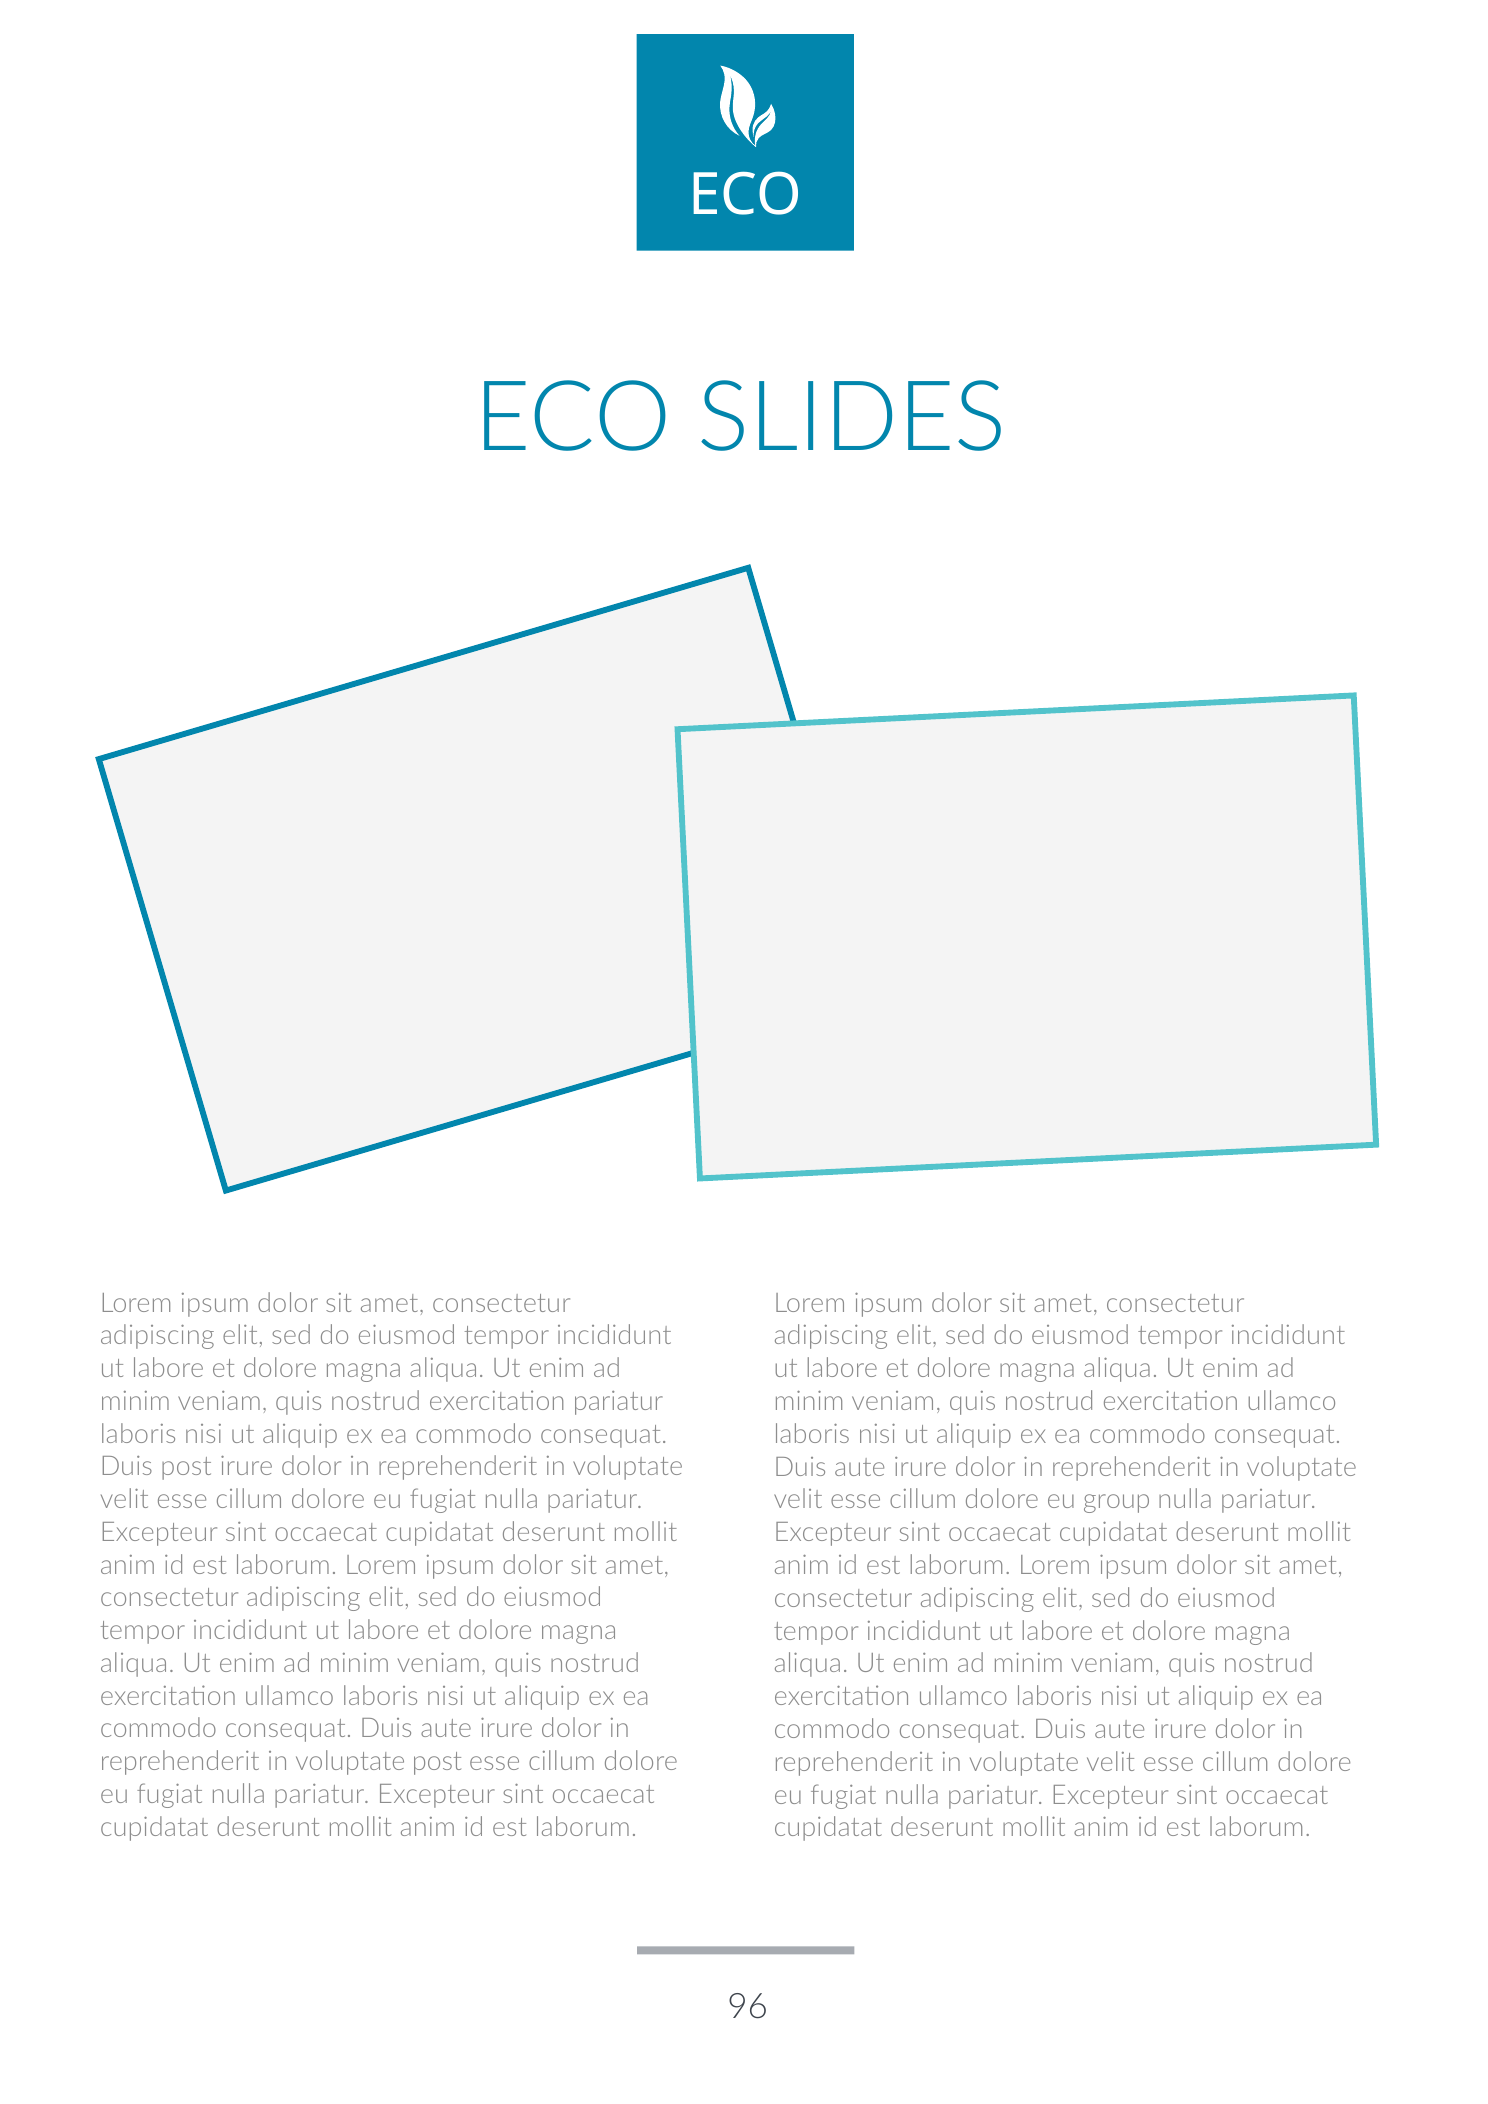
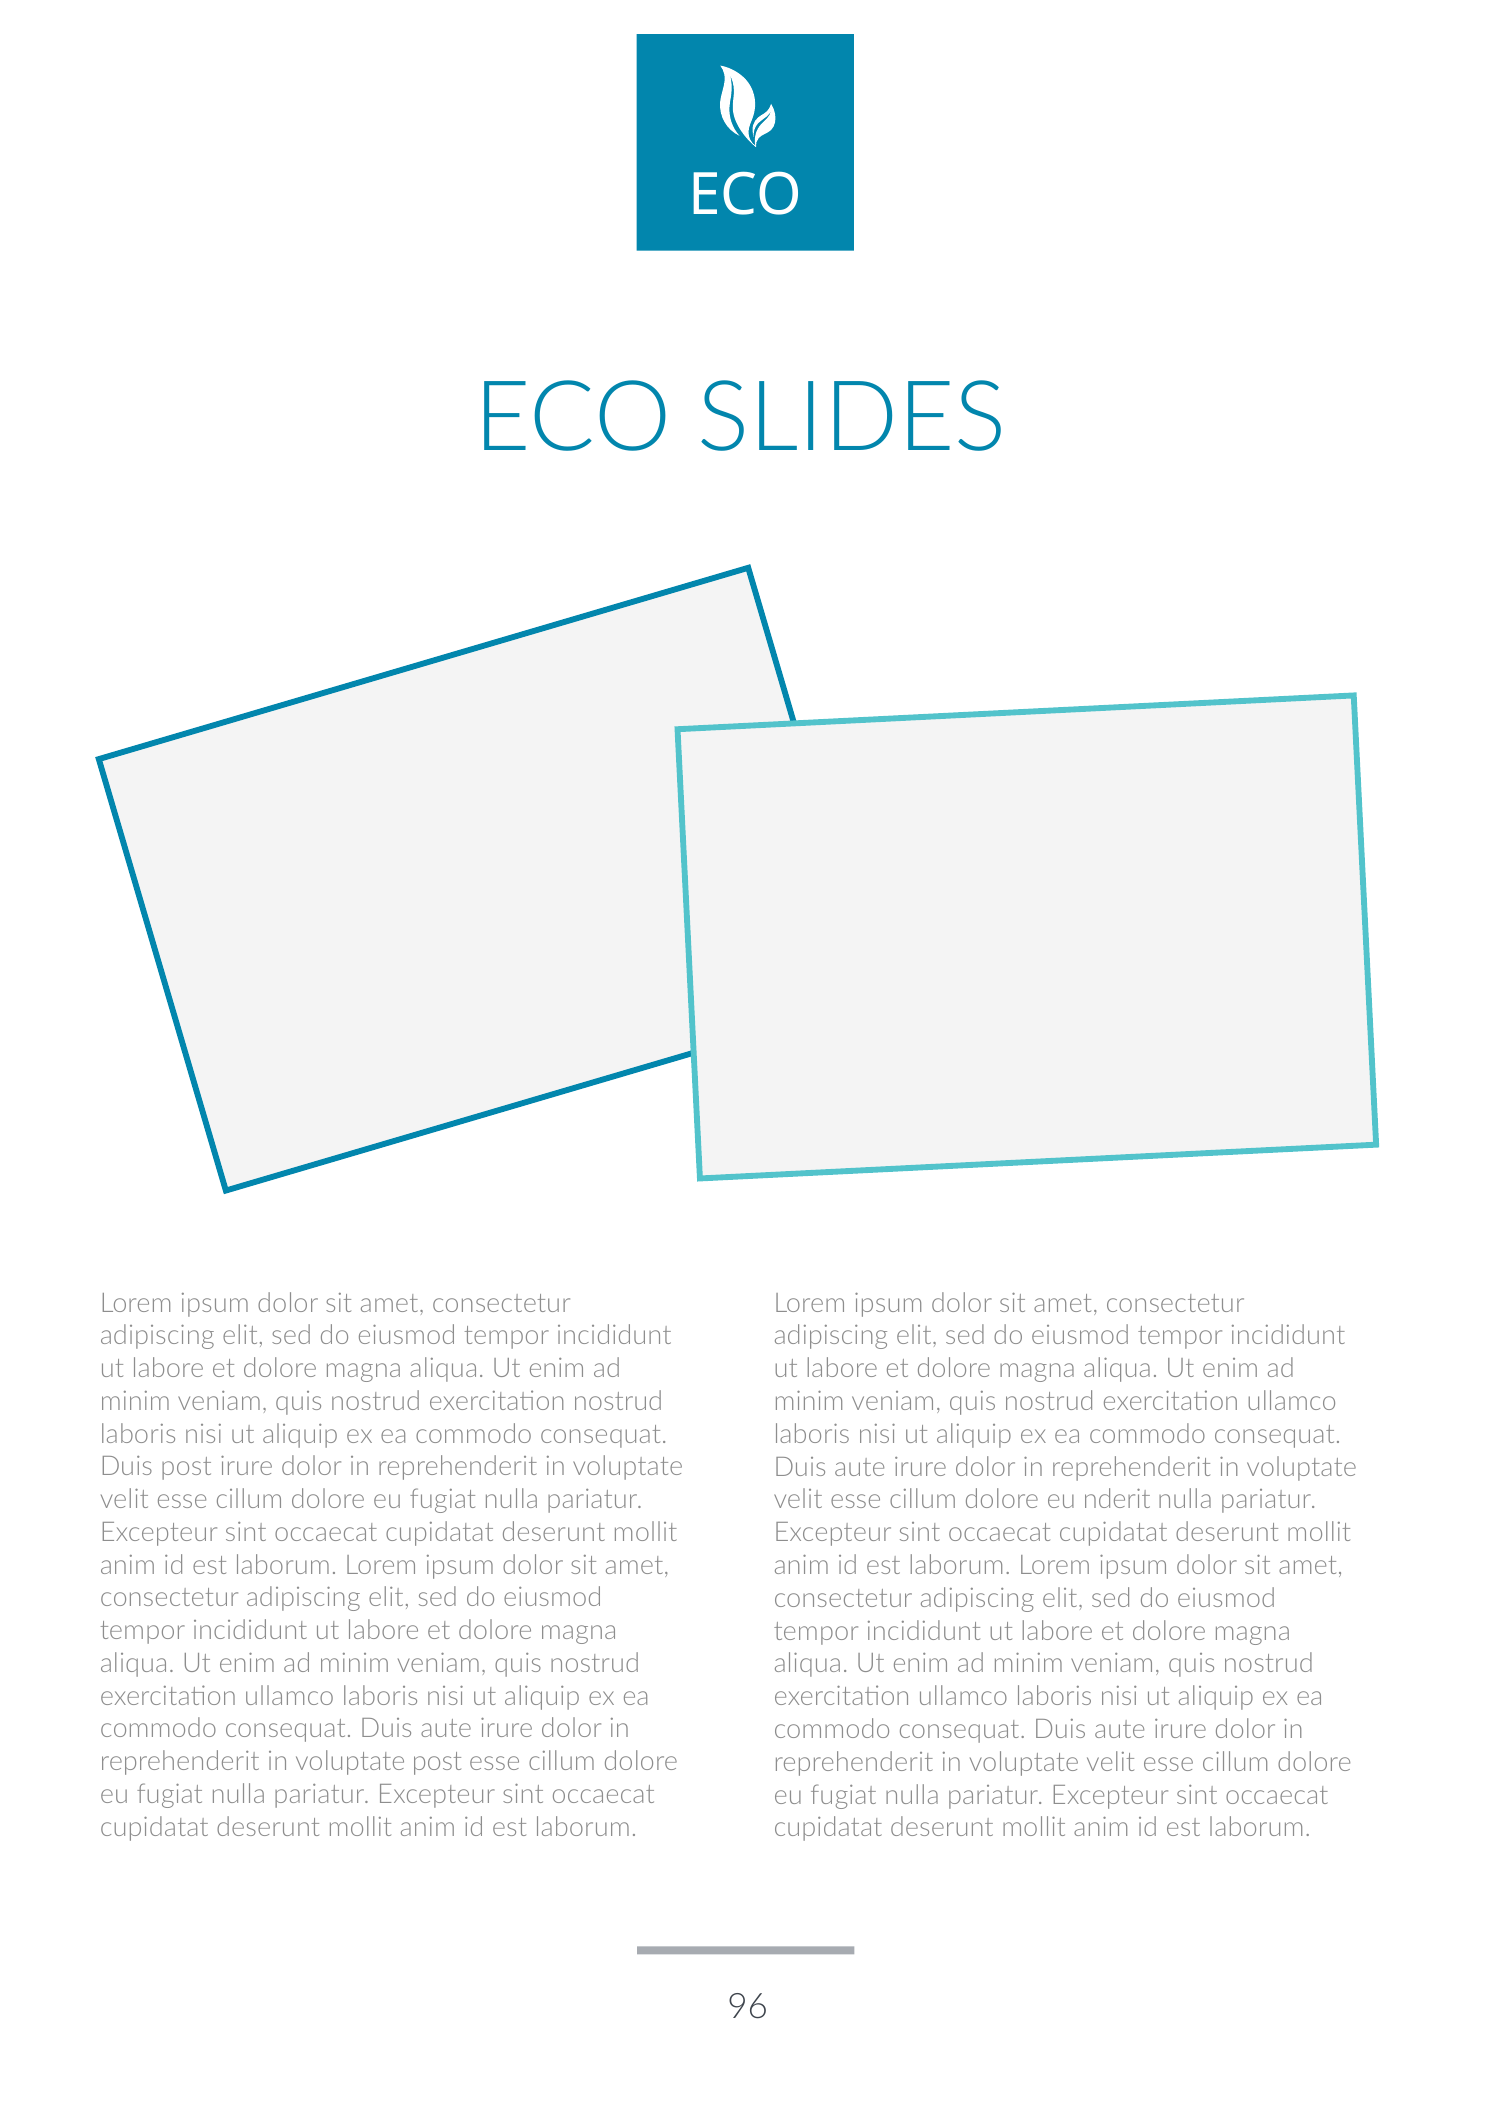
exercitation pariatur: pariatur -> nostrud
group: group -> nderit
